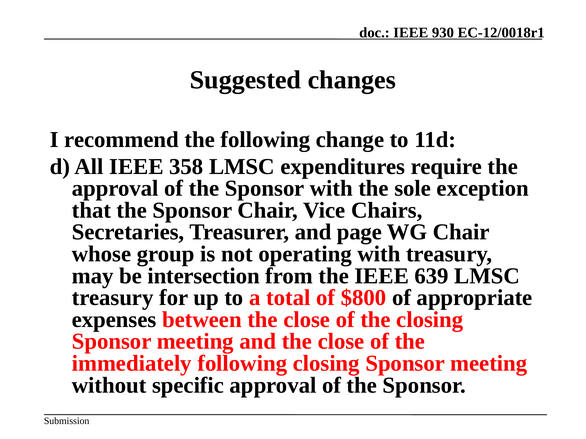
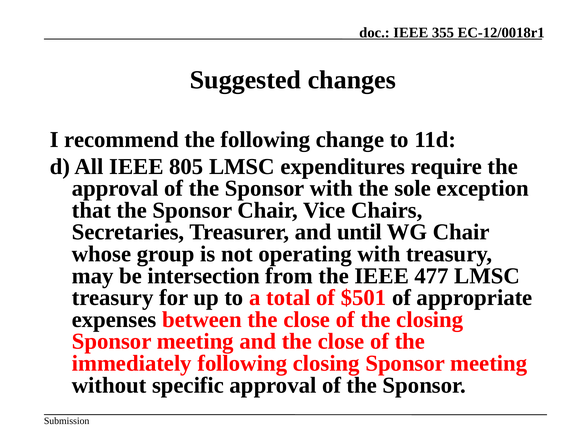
930: 930 -> 355
358: 358 -> 805
page: page -> until
639: 639 -> 477
$800: $800 -> $501
